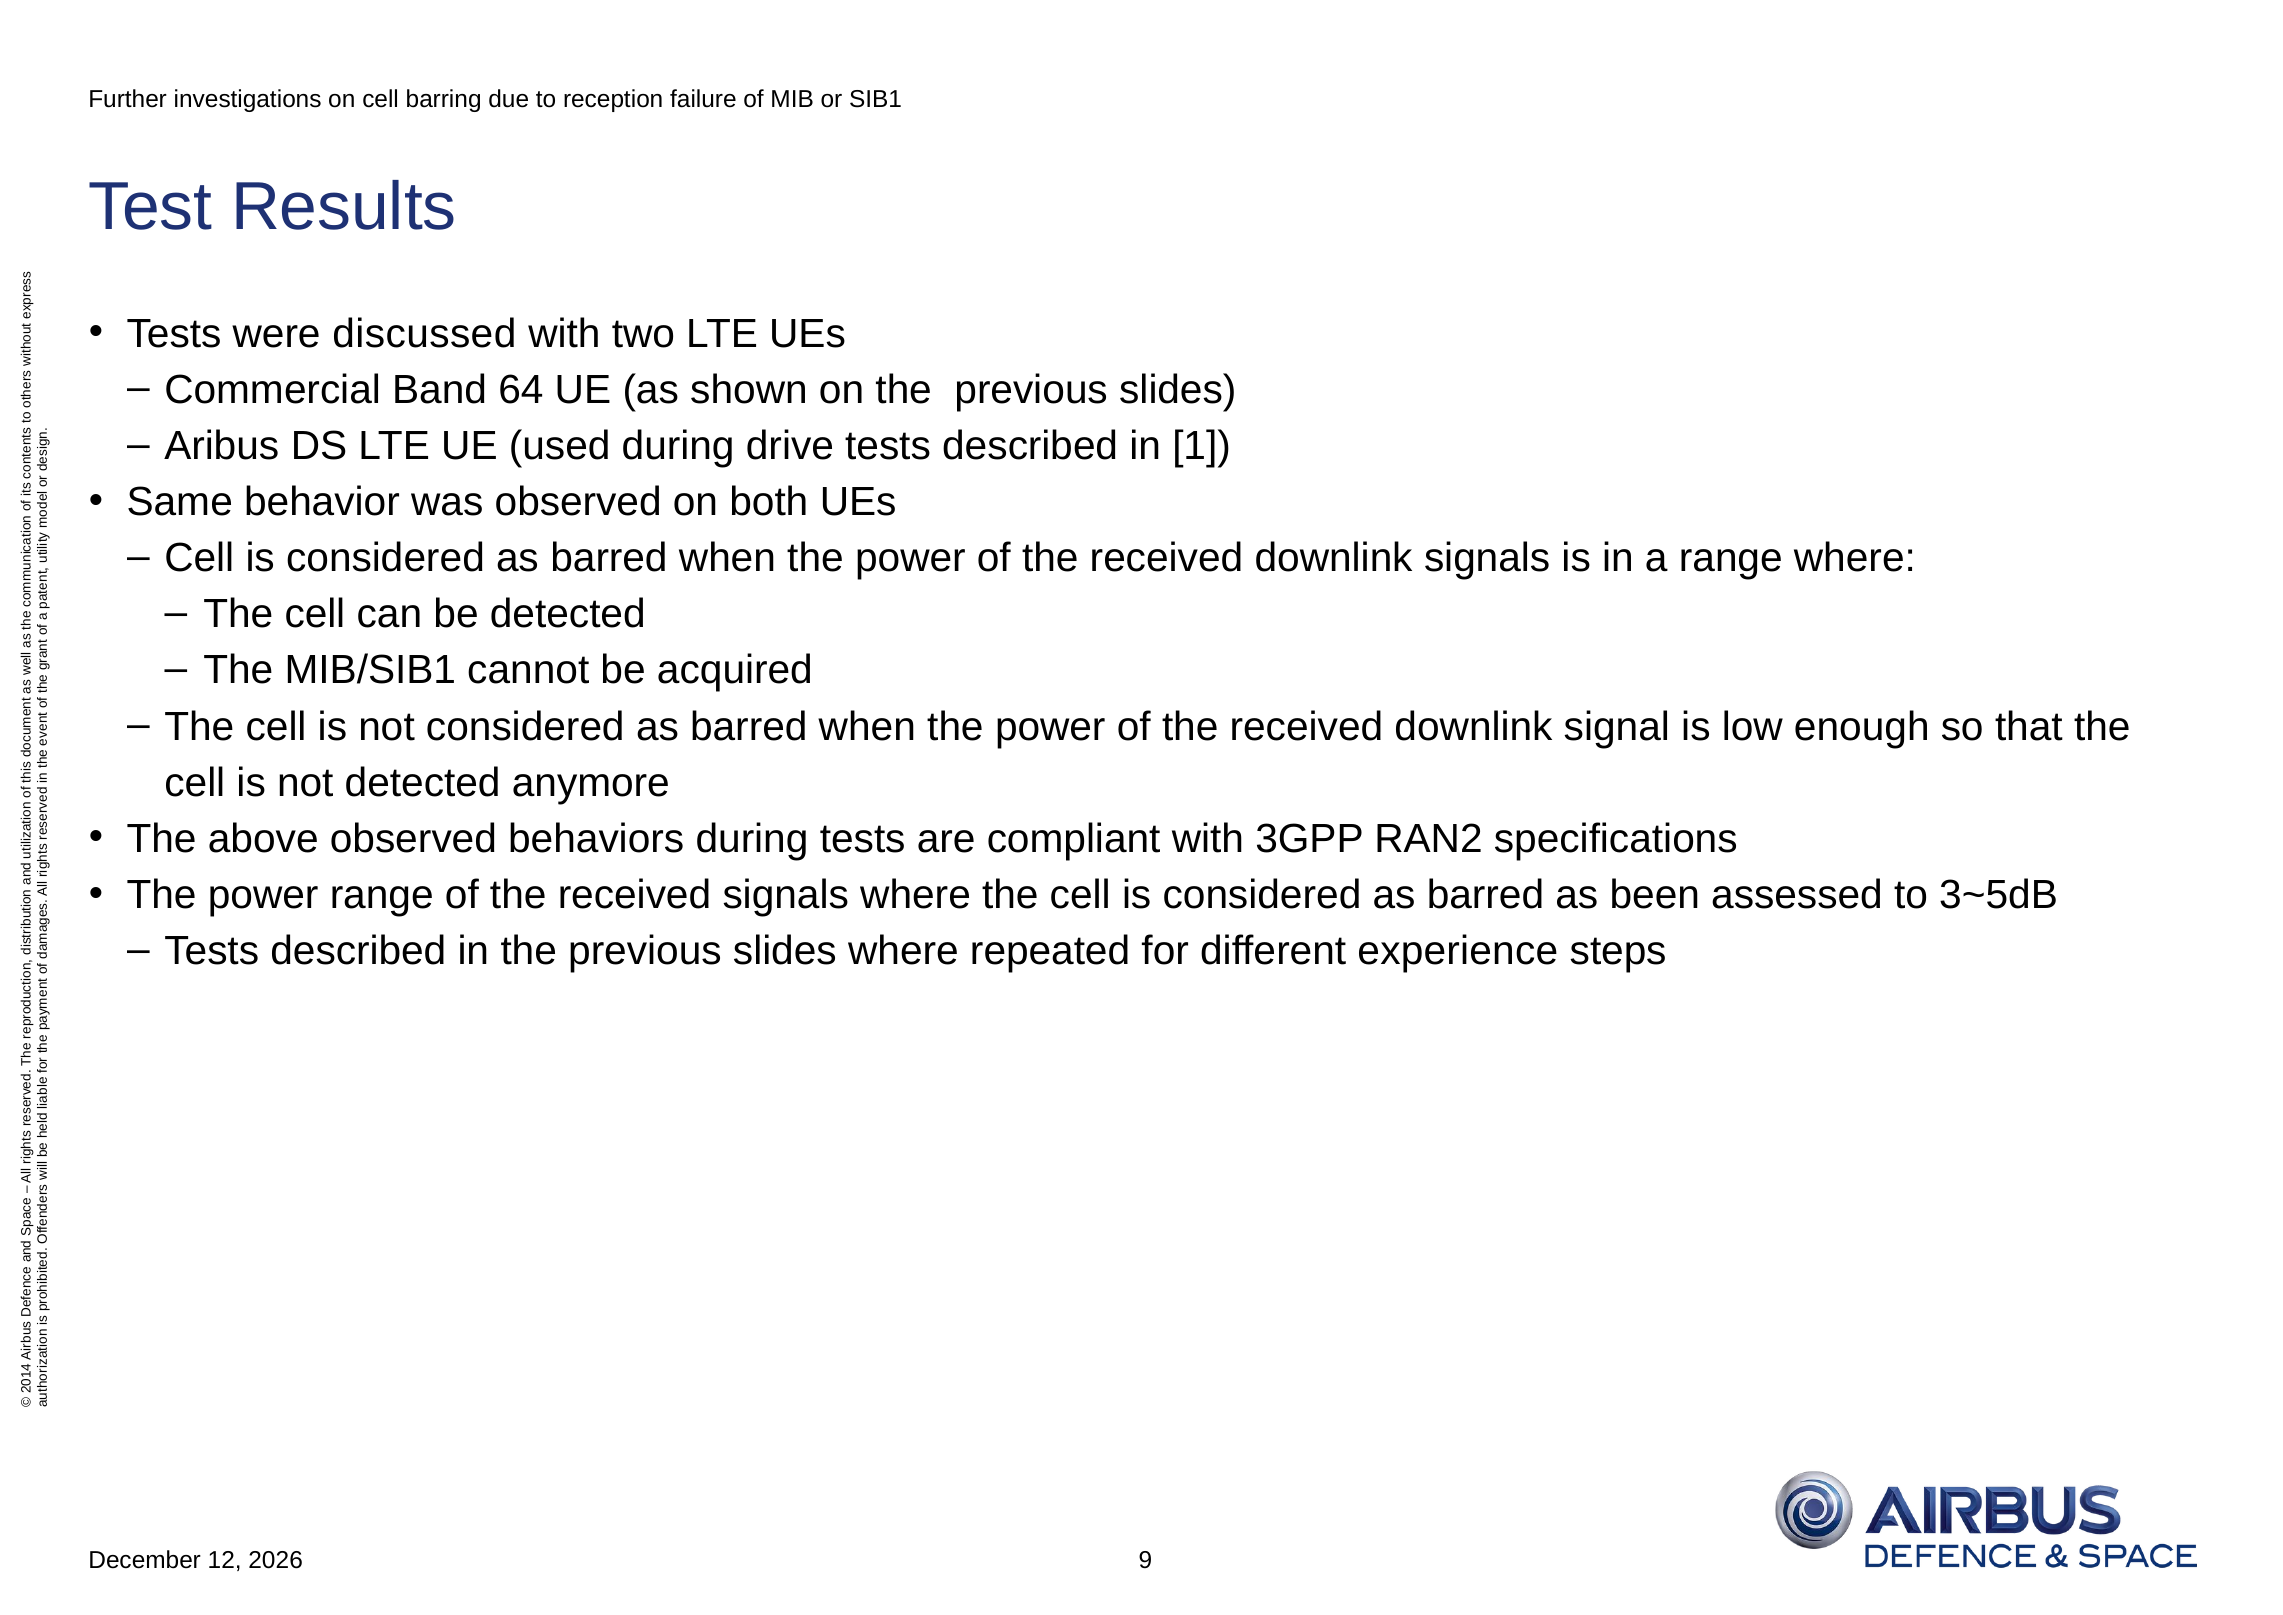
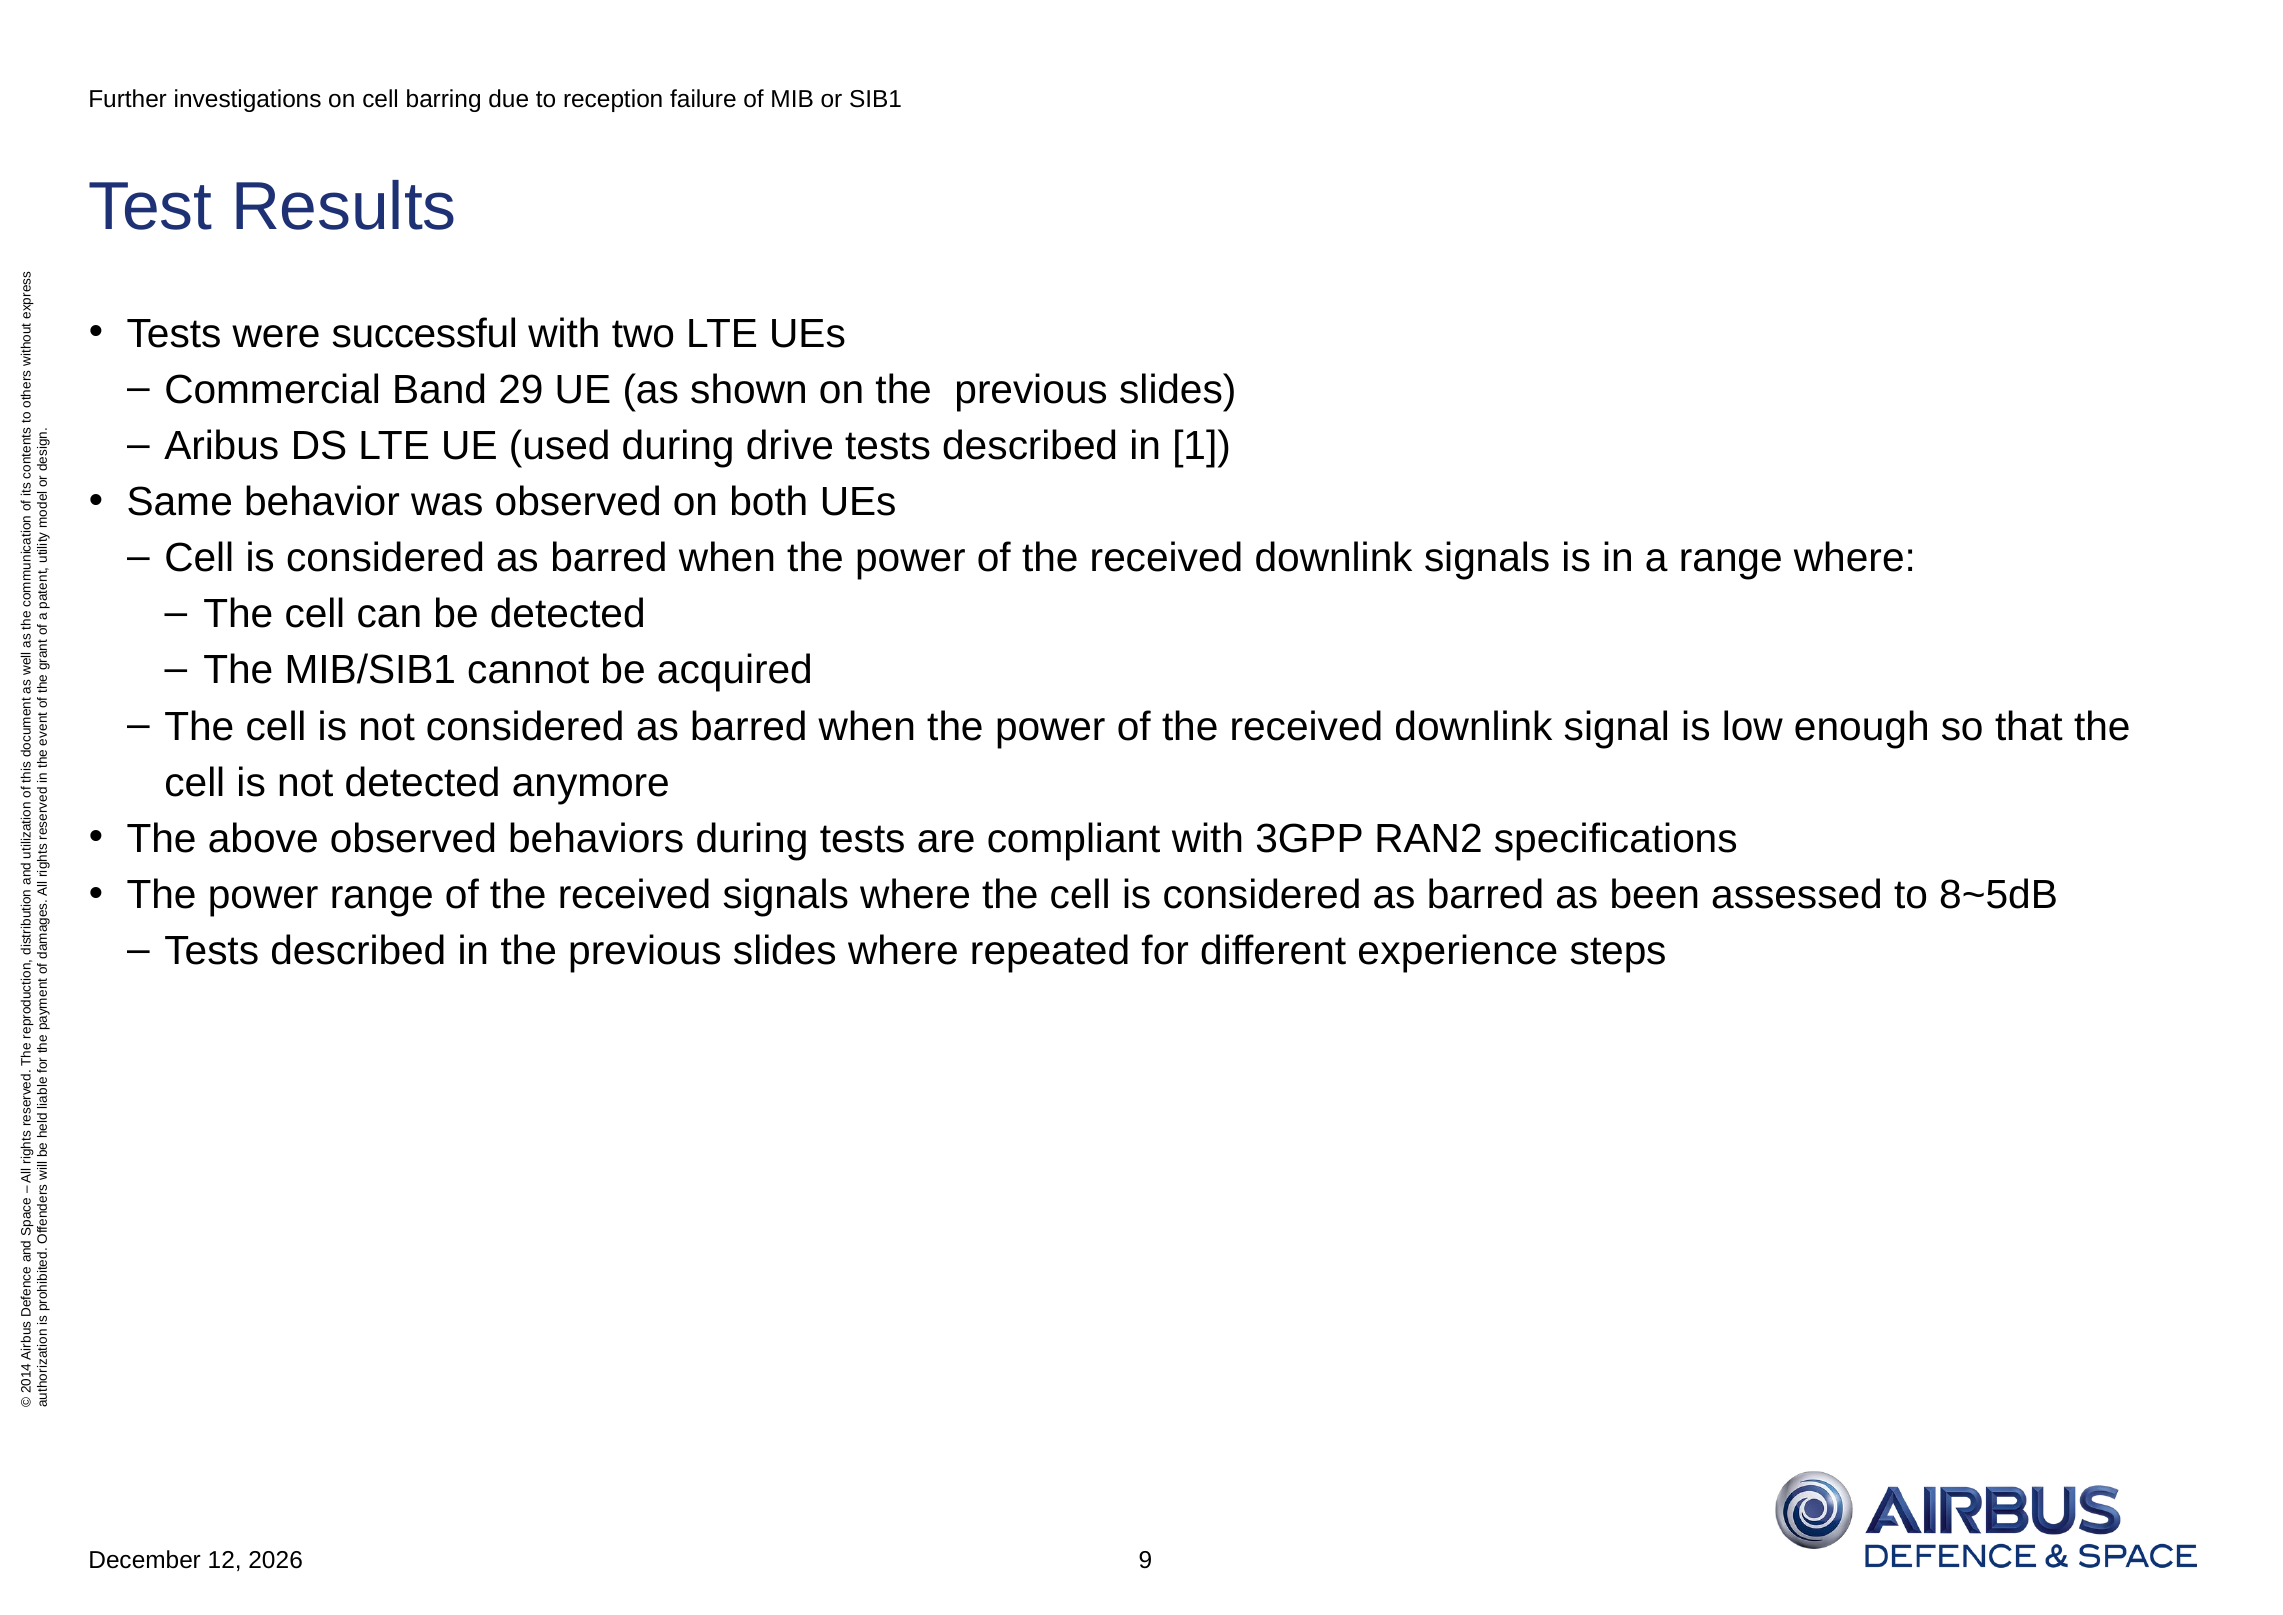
discussed: discussed -> successful
64: 64 -> 29
3~5dB: 3~5dB -> 8~5dB
